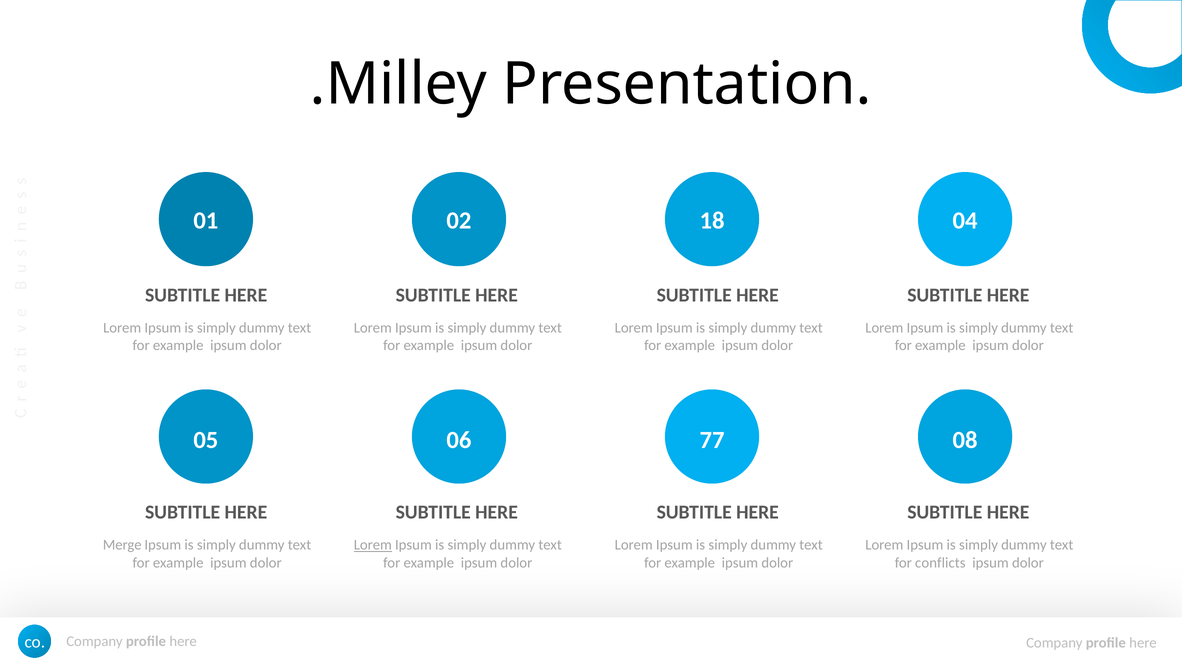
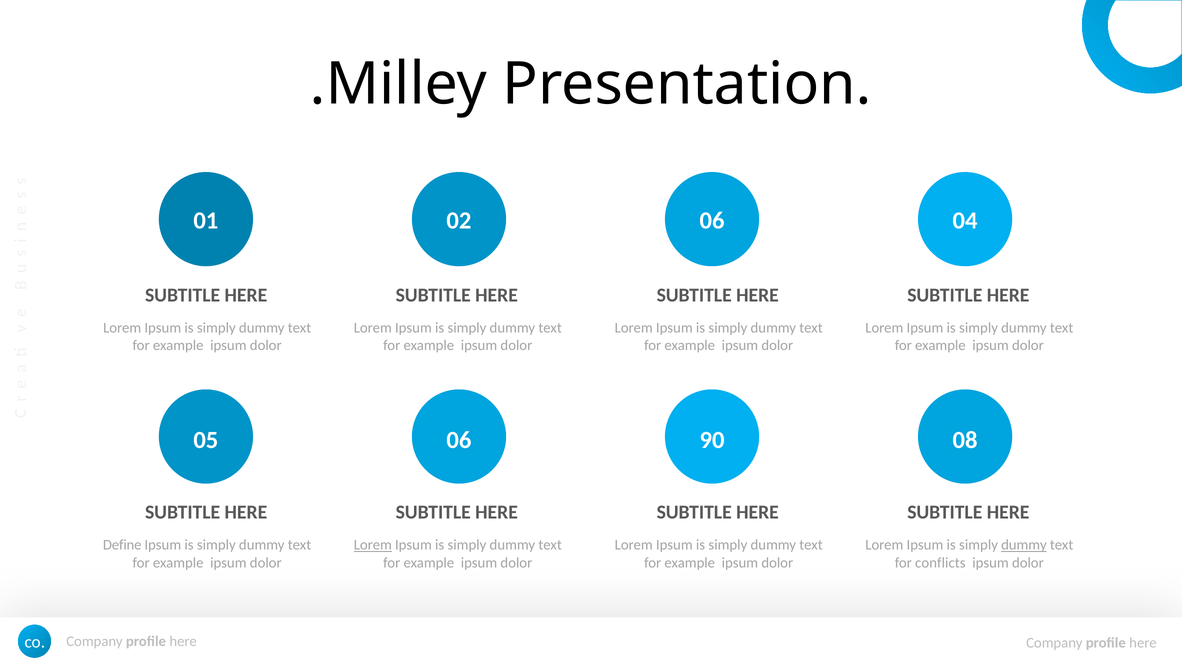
02 18: 18 -> 06
77: 77 -> 90
Merge: Merge -> Define
dummy at (1024, 545) underline: none -> present
